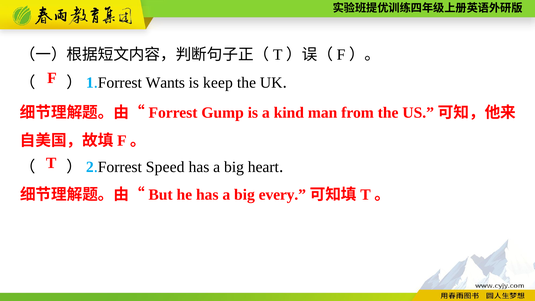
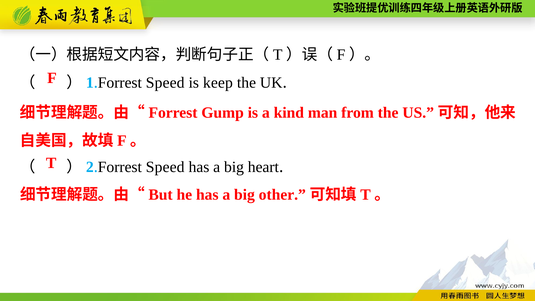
Wants at (165, 83): Wants -> Speed
every: every -> other
